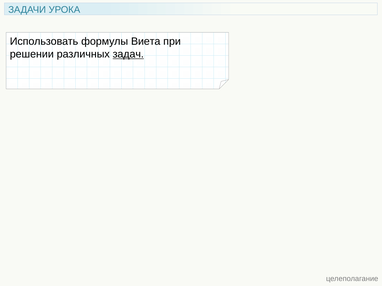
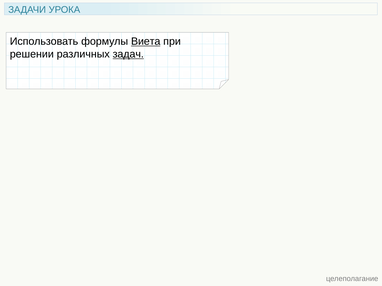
Виета underline: none -> present
